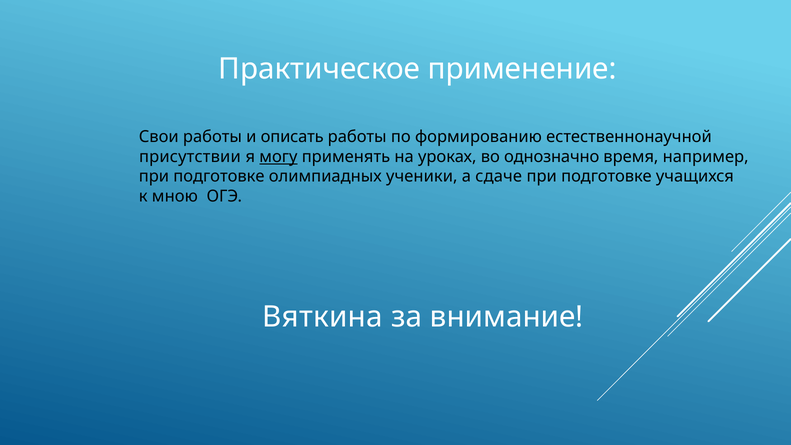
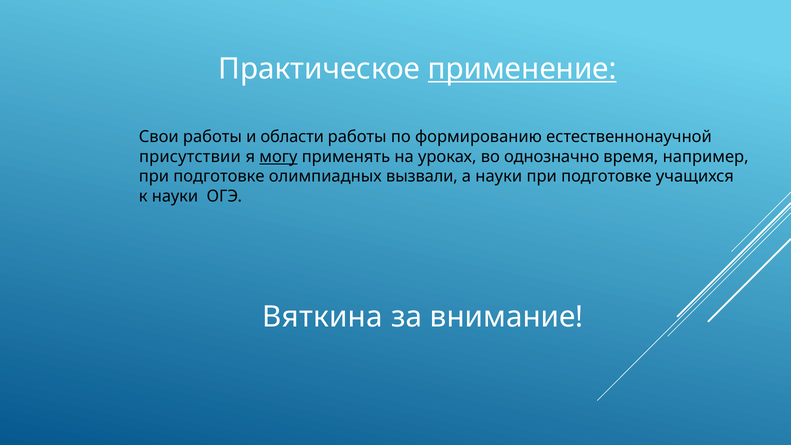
применение underline: none -> present
описать: описать -> области
ученики: ученики -> вызвали
а сдаче: сдаче -> науки
к мною: мною -> науки
